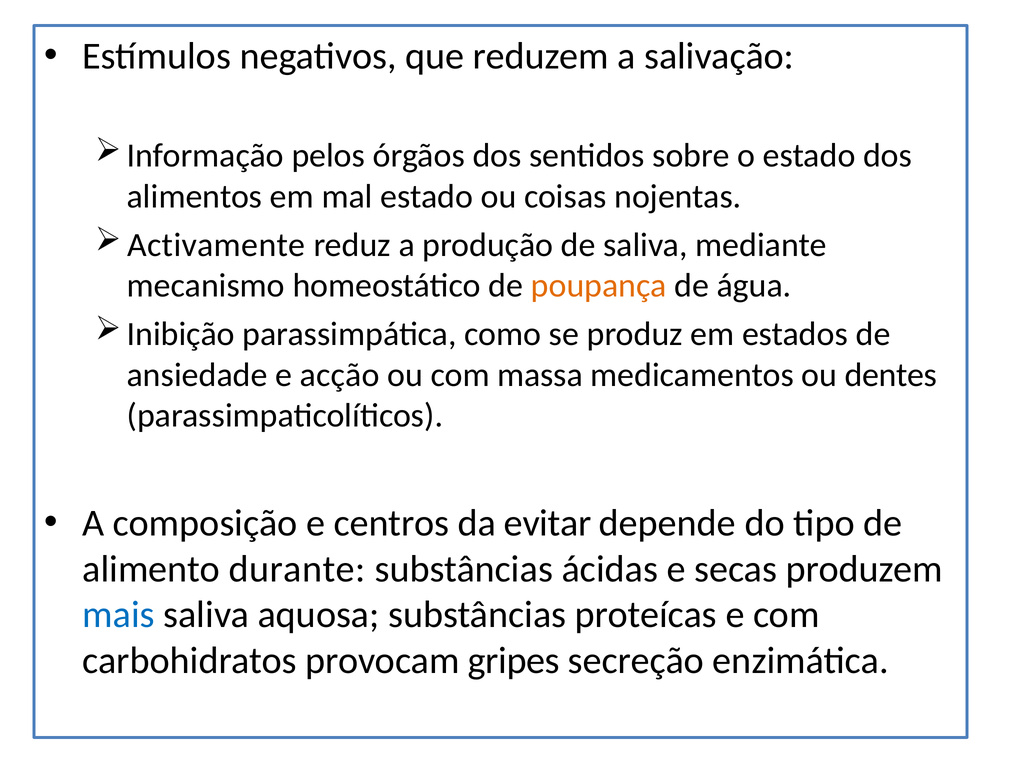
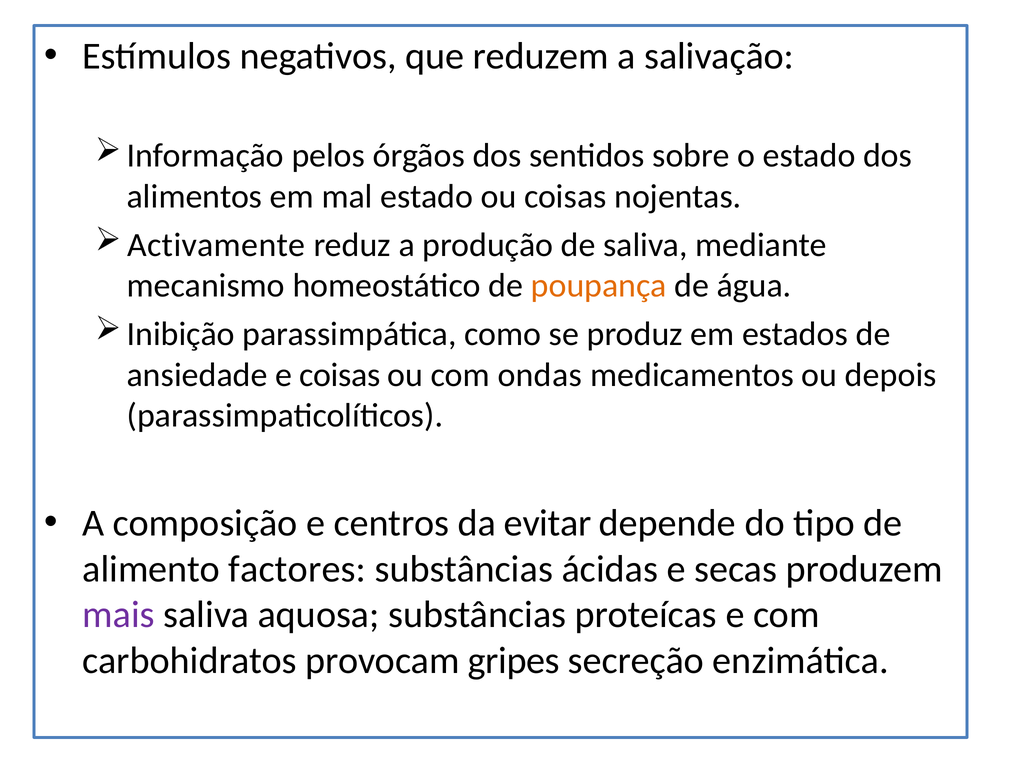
e acção: acção -> coisas
massa: massa -> ondas
dentes: dentes -> depois
durante: durante -> factores
mais colour: blue -> purple
